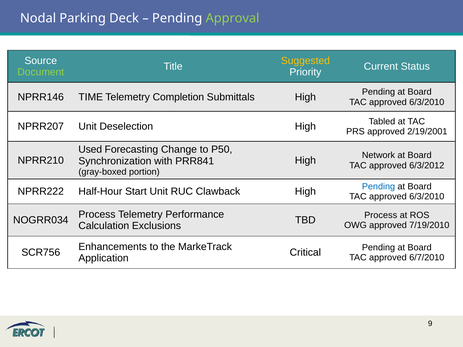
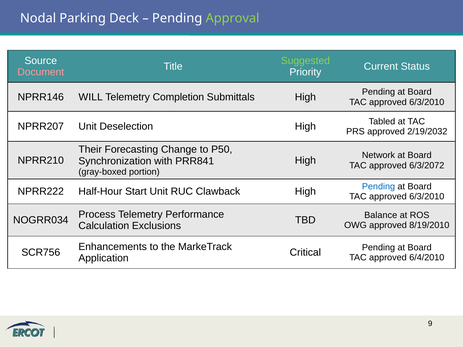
Suggested colour: yellow -> light green
Document colour: light green -> pink
TIME: TIME -> WILL
2/19/2001: 2/19/2001 -> 2/19/2032
Used: Used -> Their
6/3/2012: 6/3/2012 -> 6/3/2072
TBD Process: Process -> Balance
7/19/2010: 7/19/2010 -> 8/19/2010
6/7/2010: 6/7/2010 -> 6/4/2010
